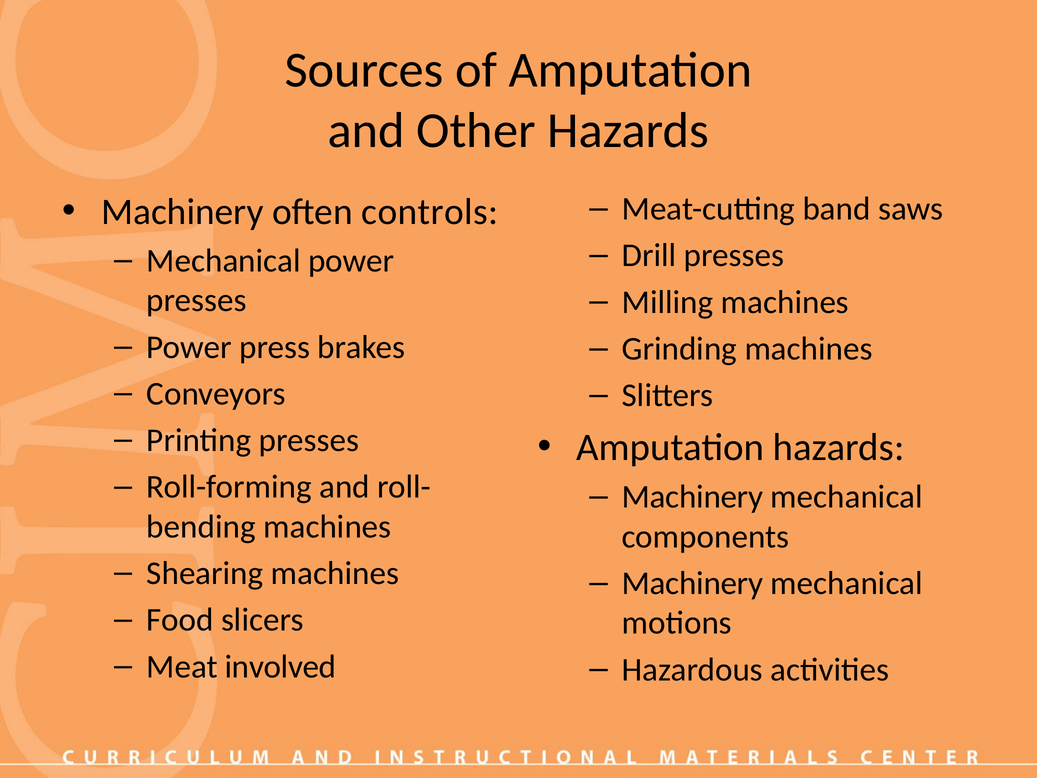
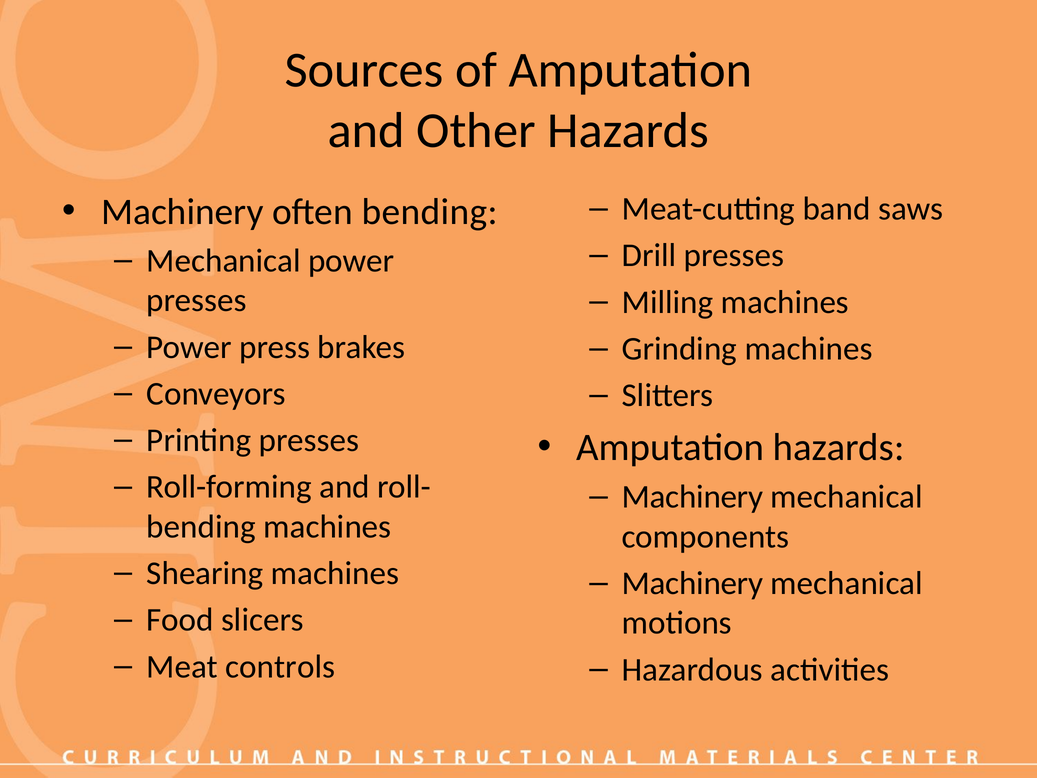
often controls: controls -> bending
involved: involved -> controls
